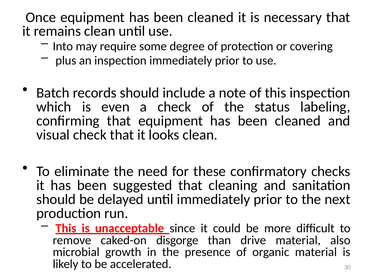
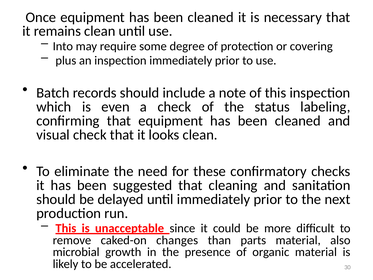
disgorge: disgorge -> changes
drive: drive -> parts
